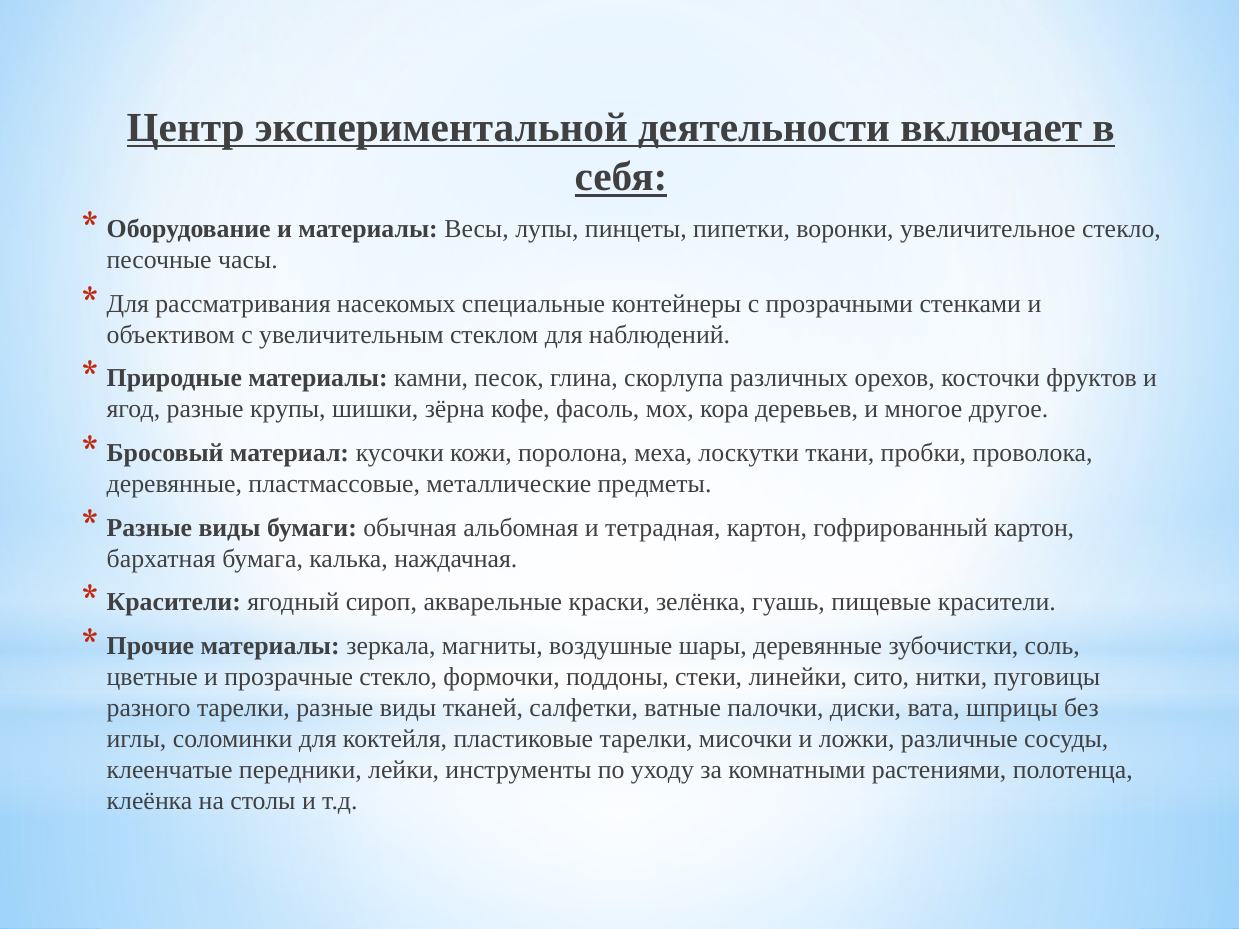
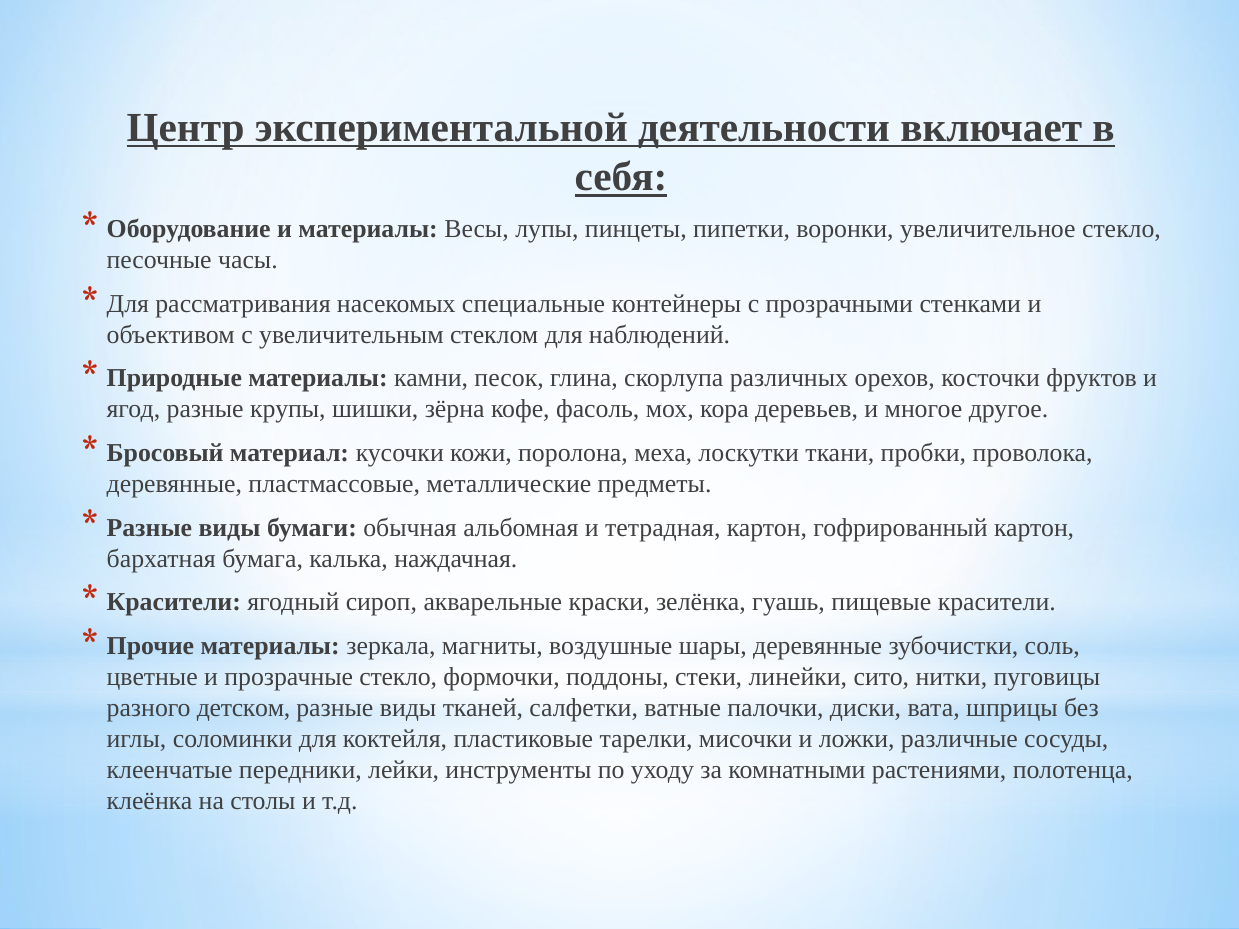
разного тарелки: тарелки -> детском
